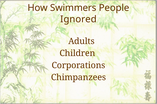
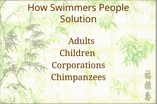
Ignored: Ignored -> Solution
